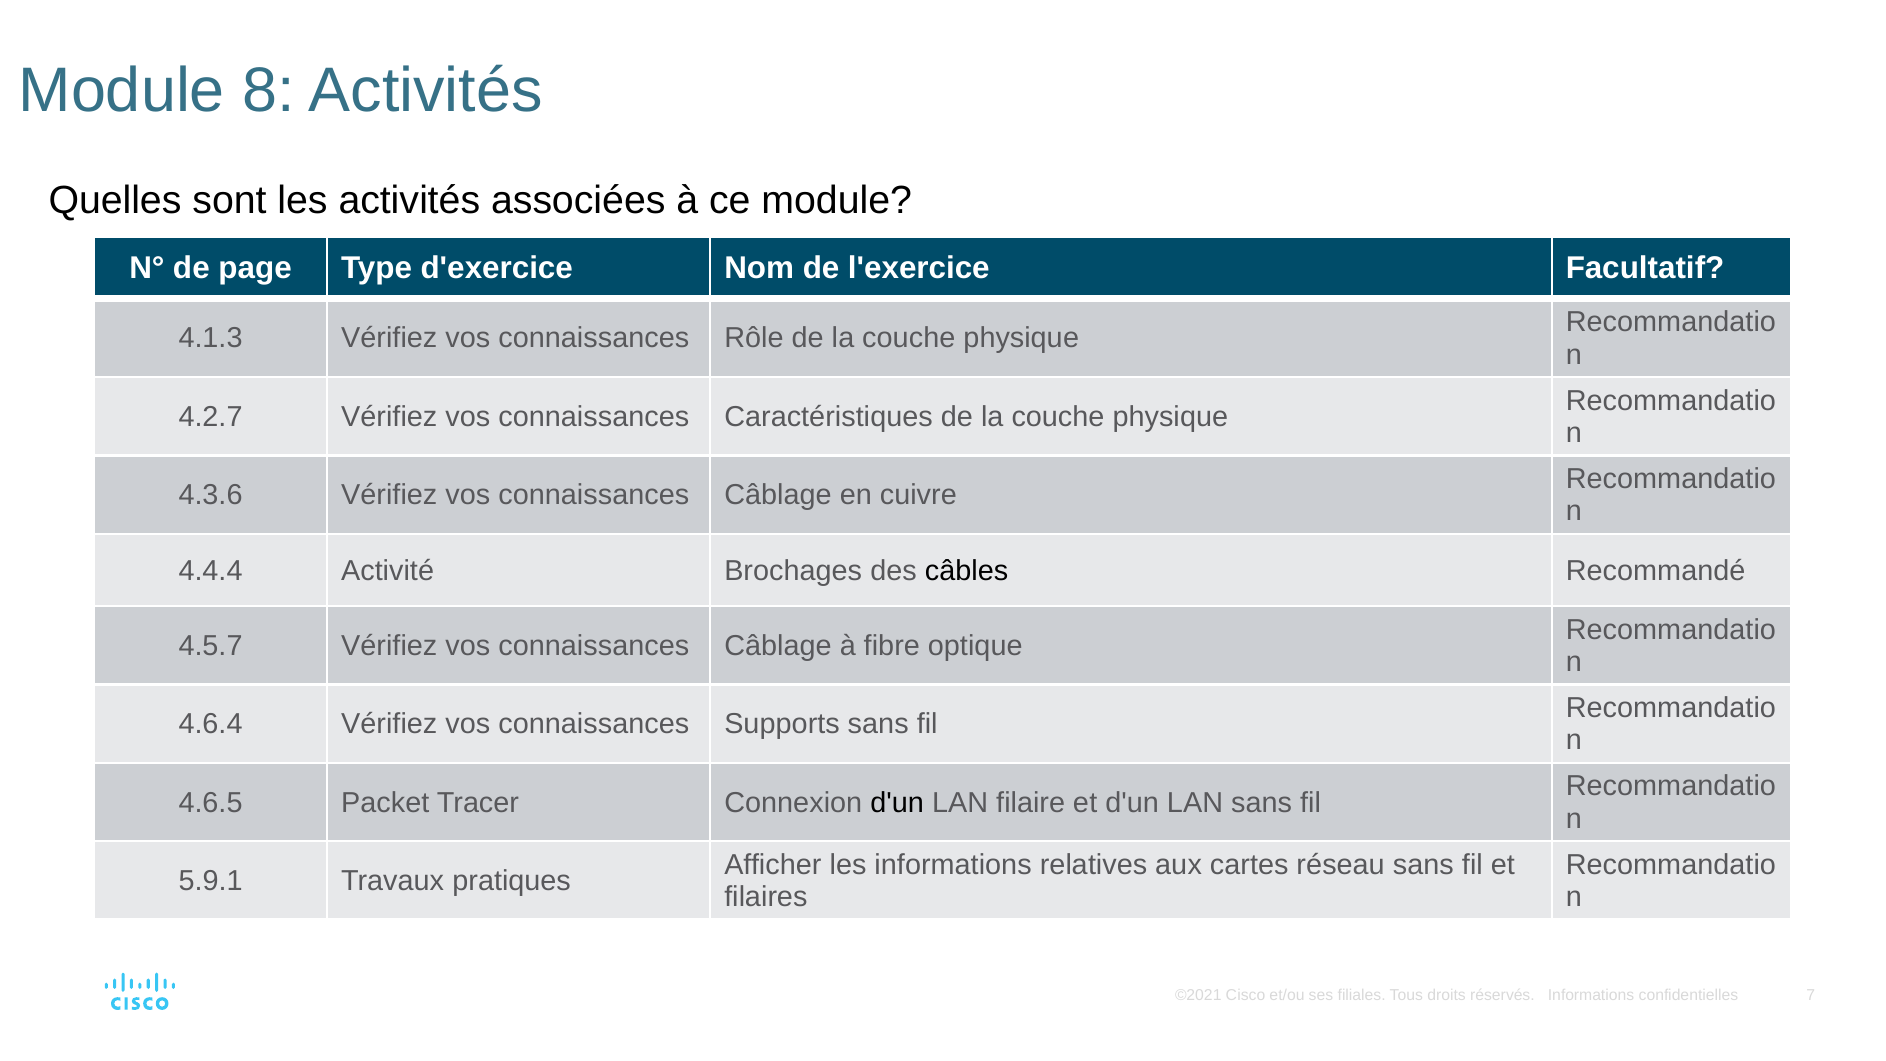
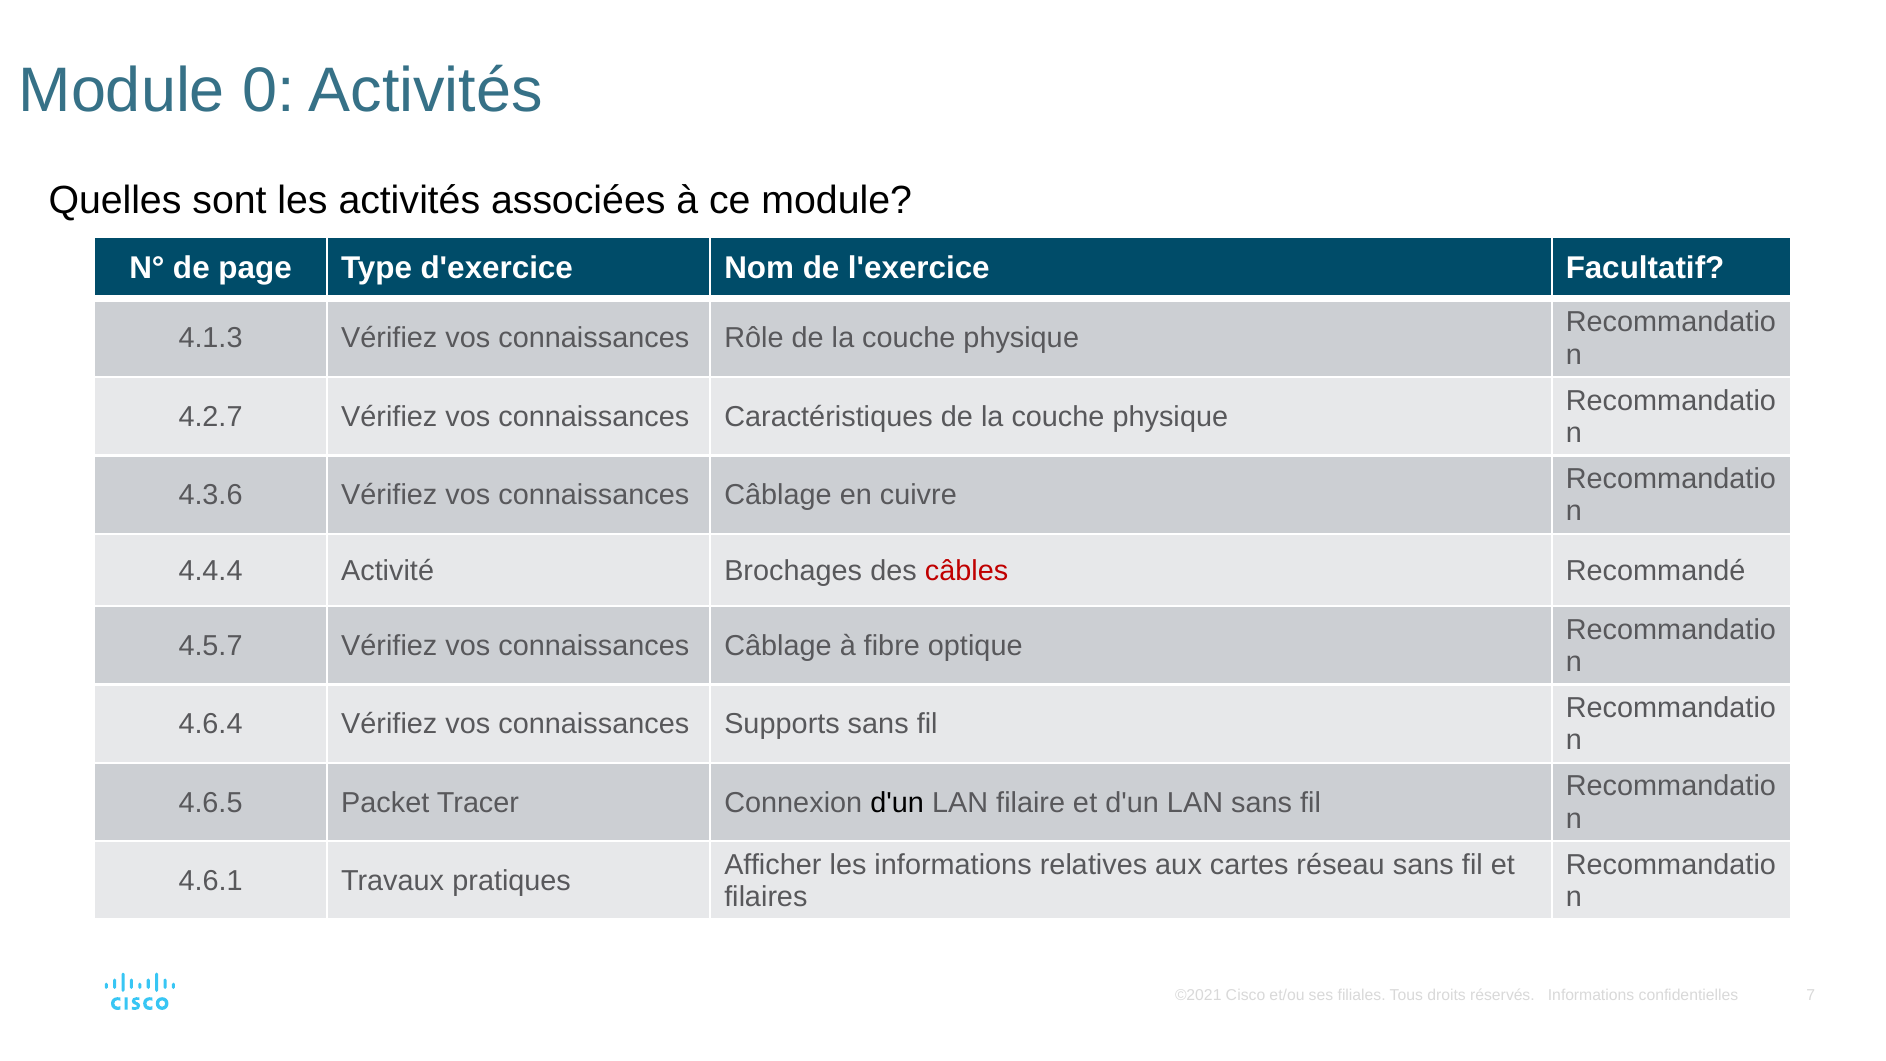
8: 8 -> 0
câbles colour: black -> red
5.9.1: 5.9.1 -> 4.6.1
